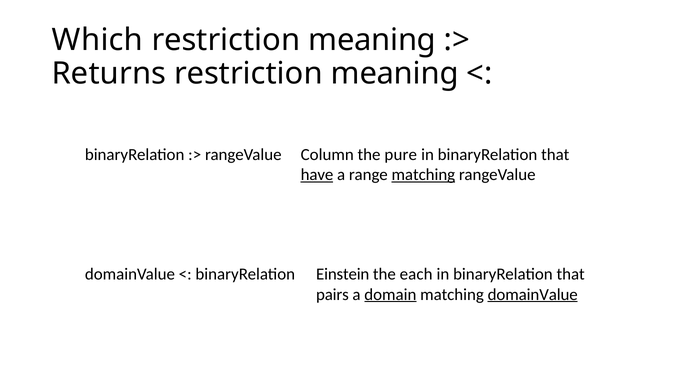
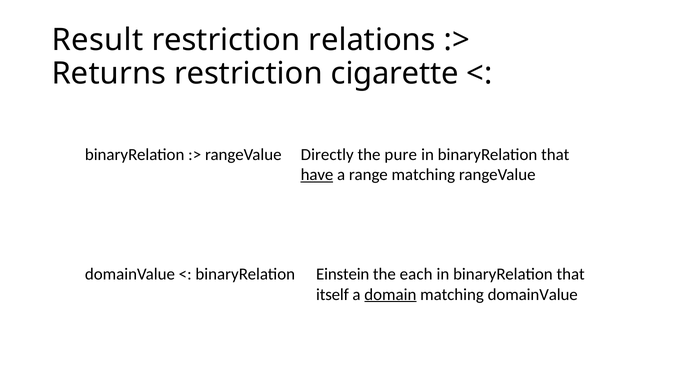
Which: Which -> Result
meaning at (372, 40): meaning -> relations
meaning at (395, 74): meaning -> cigarette
Column: Column -> Directly
matching at (423, 175) underline: present -> none
pairs: pairs -> itself
domainValue at (533, 295) underline: present -> none
